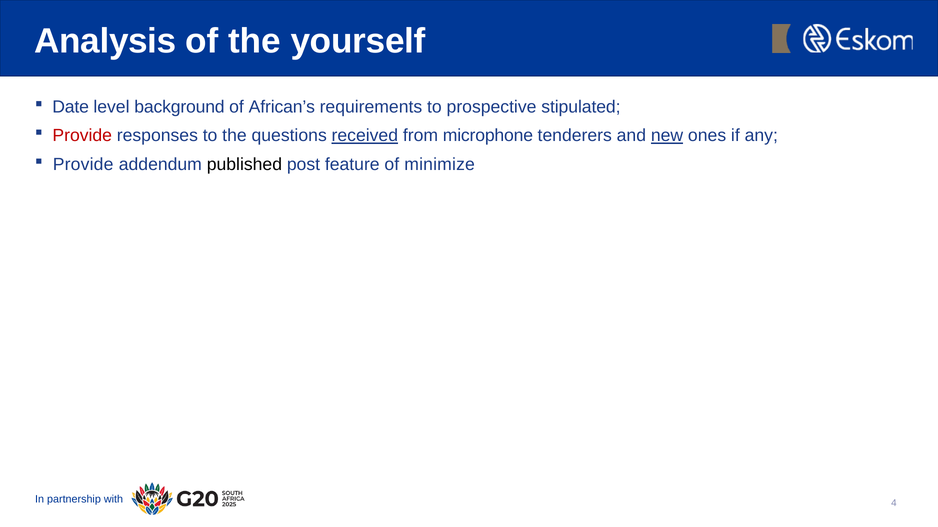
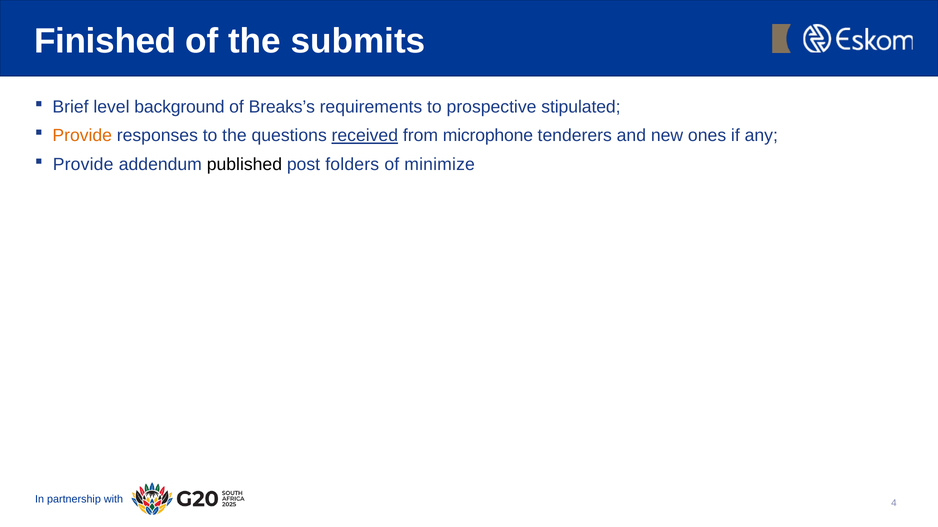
Analysis: Analysis -> Finished
yourself: yourself -> submits
Date: Date -> Brief
African’s: African’s -> Breaks’s
Provide at (82, 136) colour: red -> orange
new underline: present -> none
feature: feature -> folders
